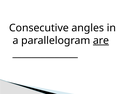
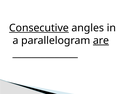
Consecutive underline: none -> present
